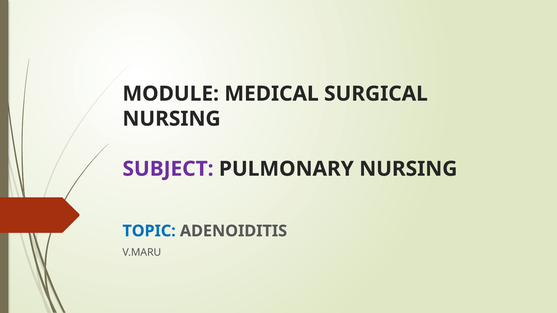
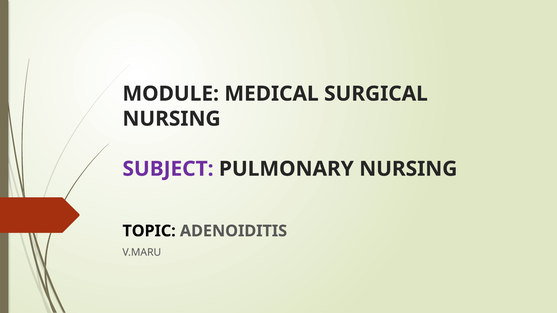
TOPIC colour: blue -> black
